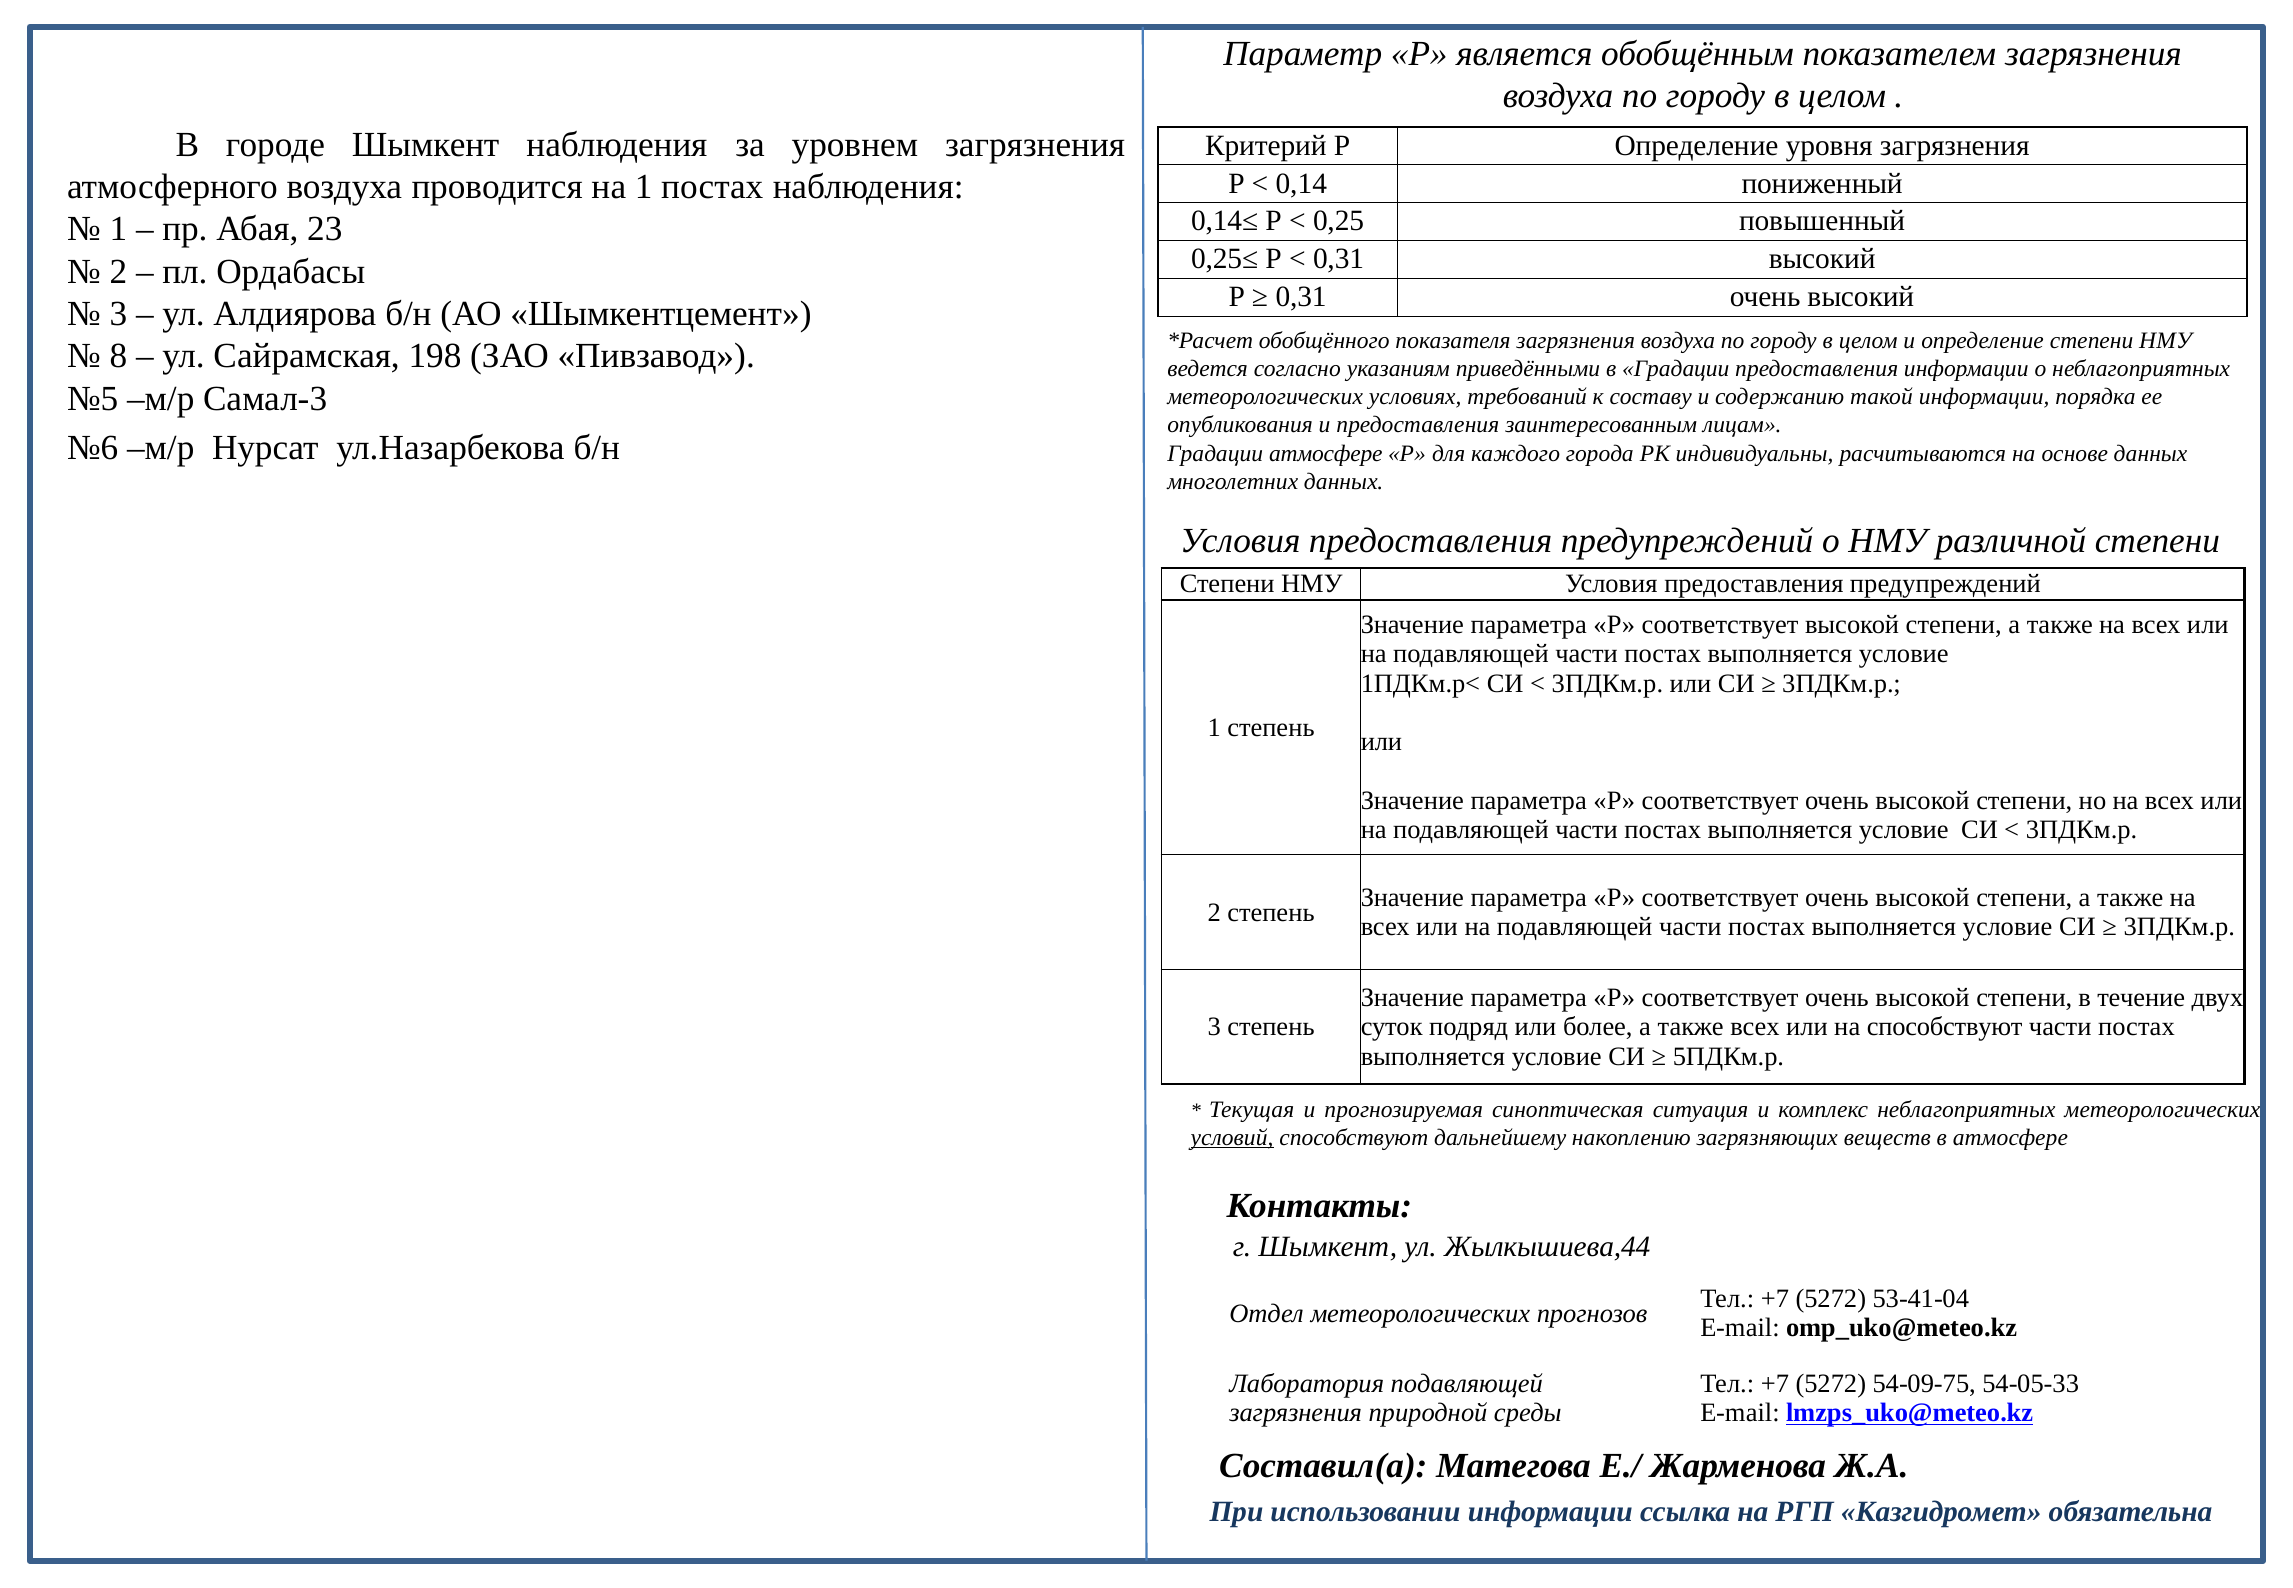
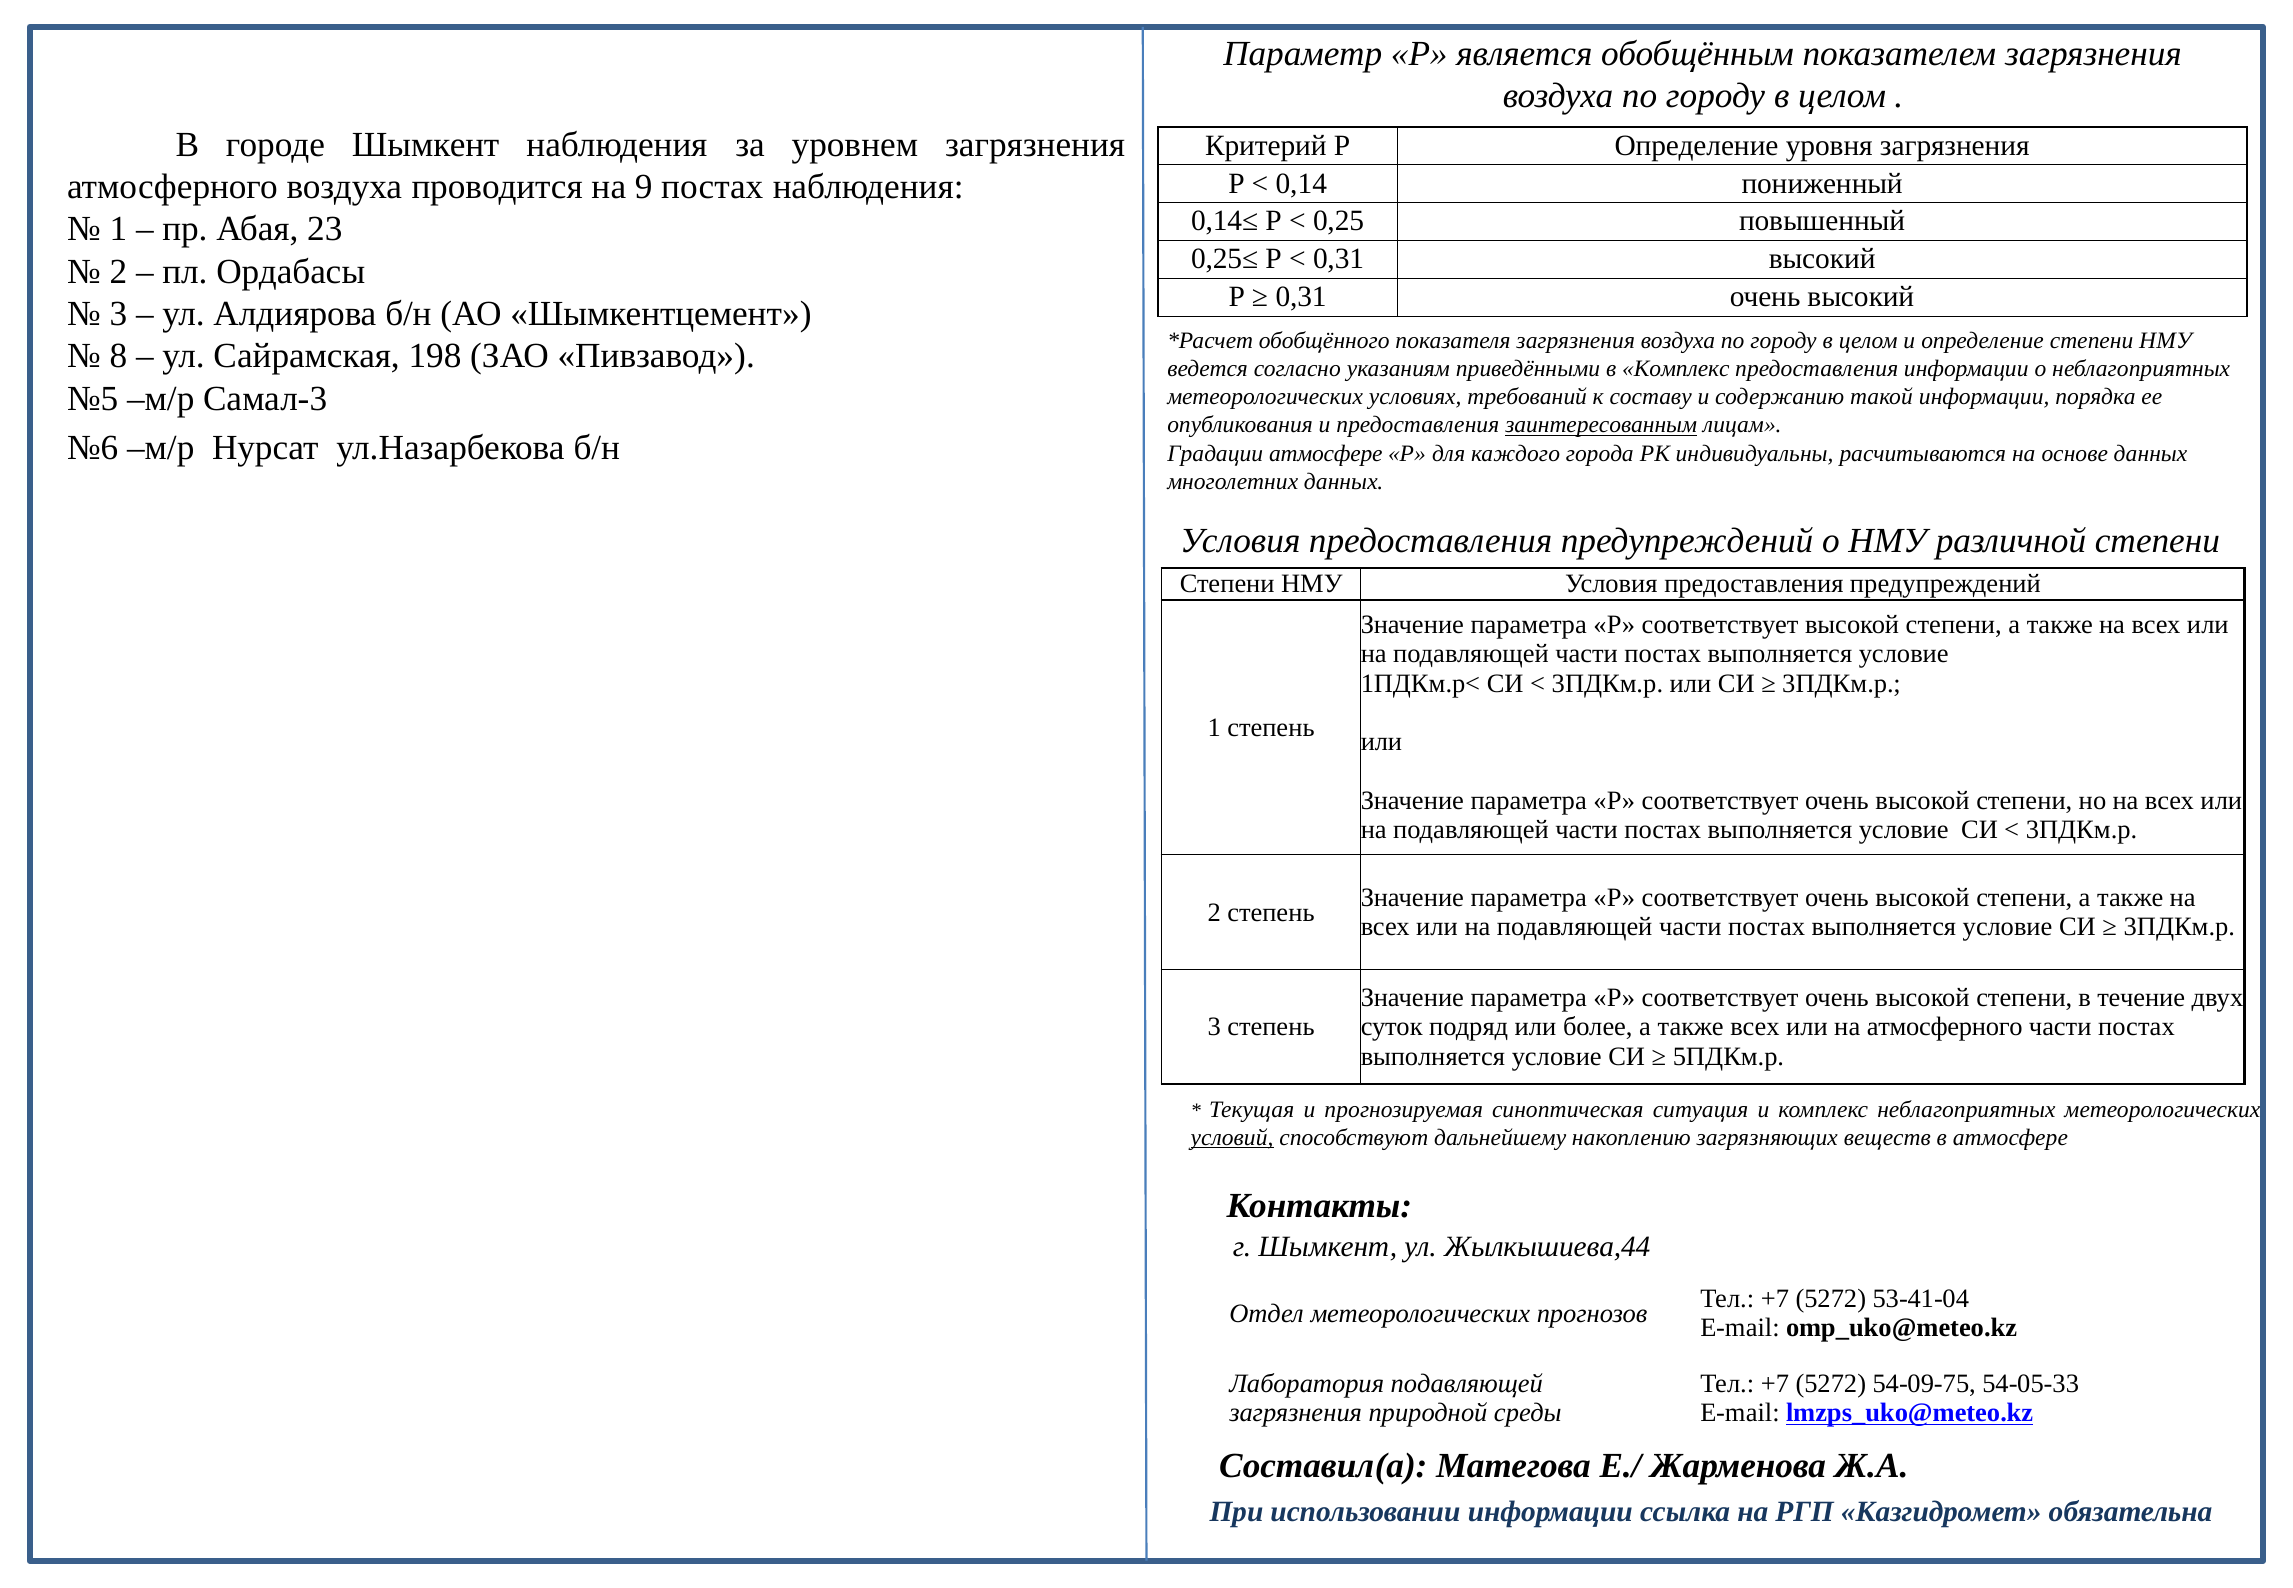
на 1: 1 -> 9
в Градации: Градации -> Комплекс
заинтересованным underline: none -> present
на способствуют: способствуют -> атмосферного
